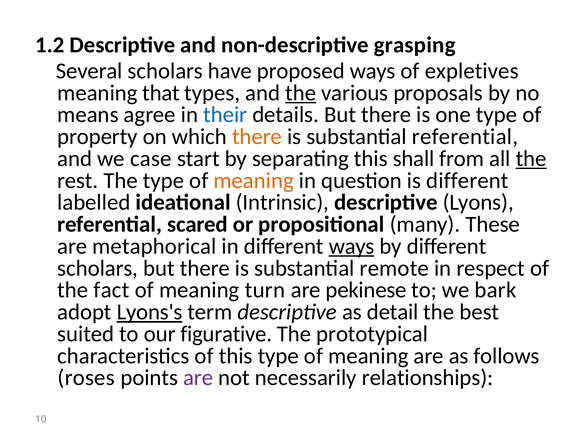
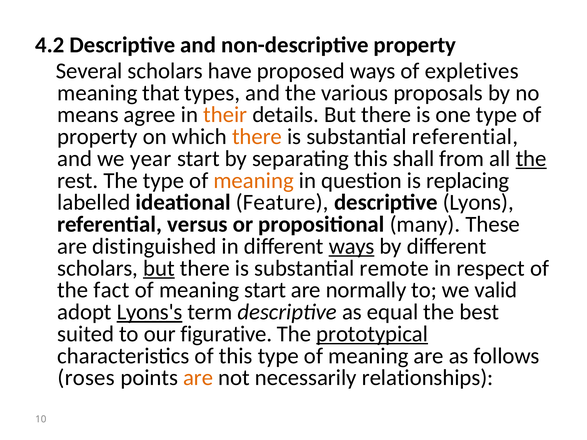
1.2: 1.2 -> 4.2
non-descriptive grasping: grasping -> property
the at (301, 93) underline: present -> none
their colour: blue -> orange
case: case -> year
is different: different -> replacing
Intrinsic: Intrinsic -> Feature
scared: scared -> versus
metaphorical: metaphorical -> distinguished
but at (159, 268) underline: none -> present
meaning turn: turn -> start
pekinese: pekinese -> normally
bark: bark -> valid
detail: detail -> equal
prototypical underline: none -> present
are at (198, 378) colour: purple -> orange
